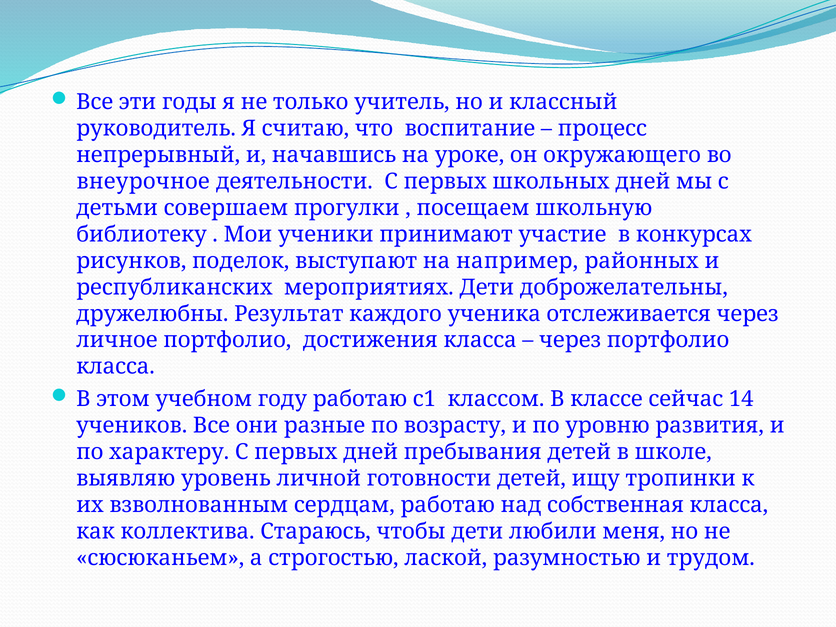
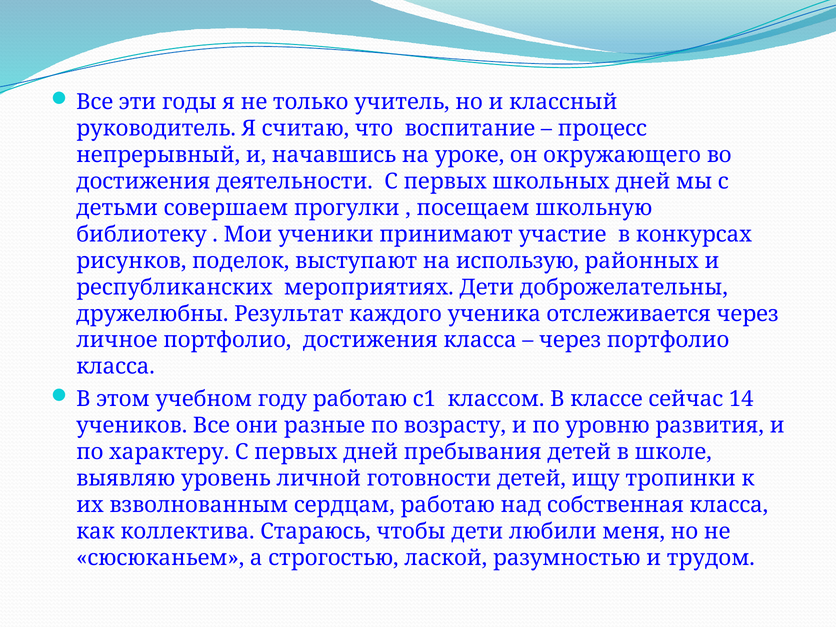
внеурочное at (143, 181): внеурочное -> достижения
например: например -> использую
